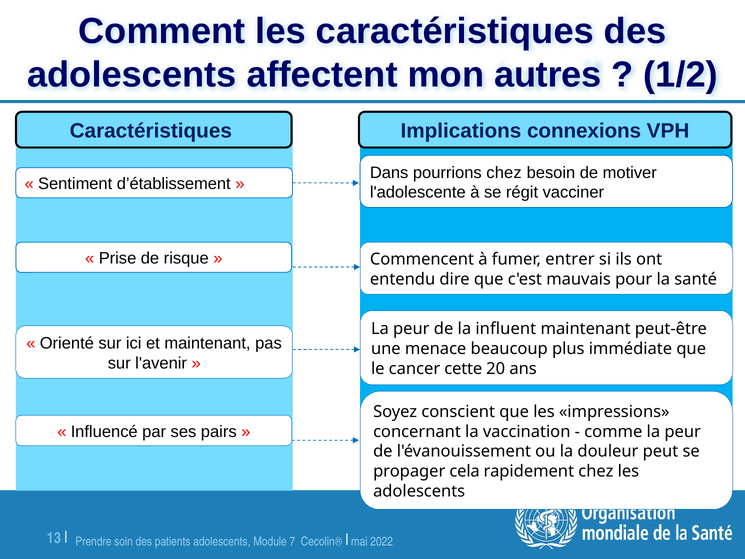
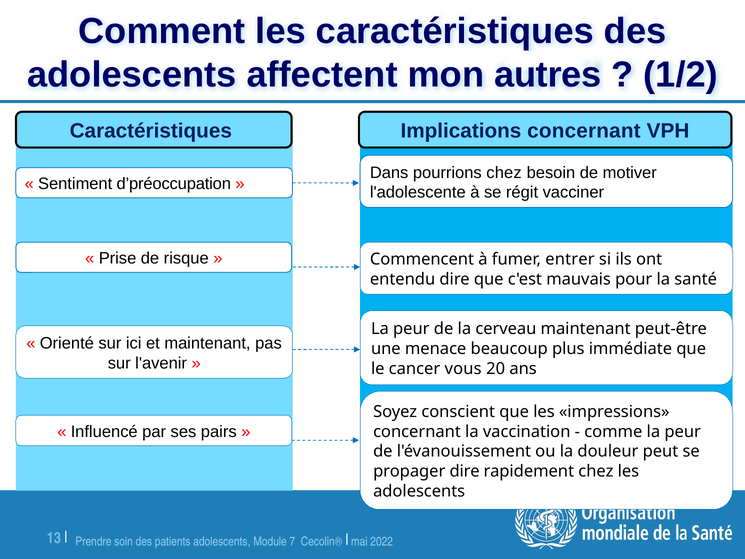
Implications connexions: connexions -> concernant
d’établissement: d’établissement -> d’préoccupation
influent: influent -> cerveau
cette: cette -> vous
propager cela: cela -> dire
